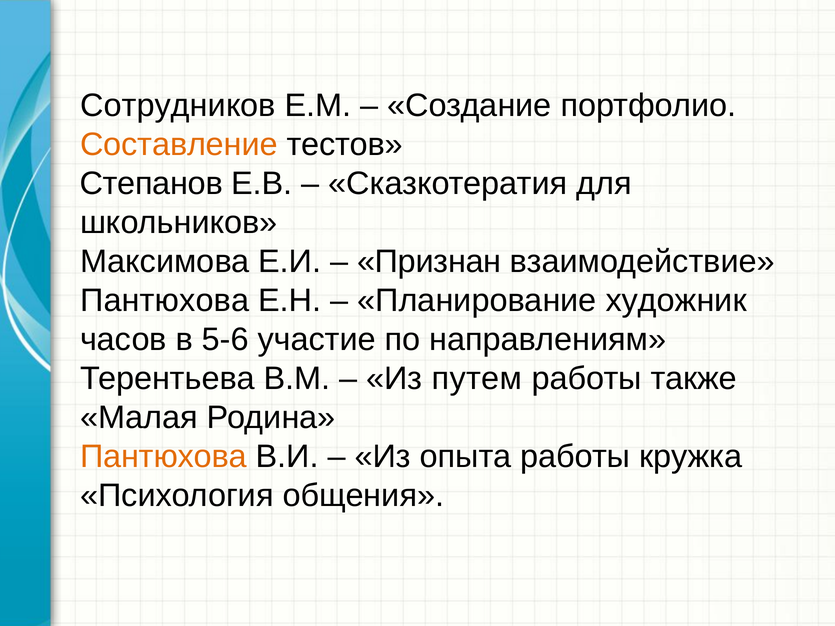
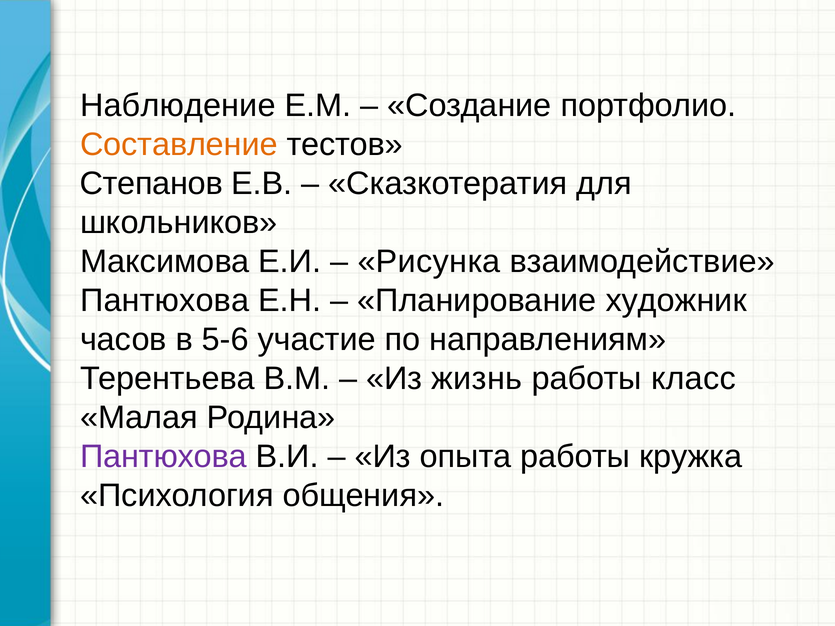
Сотрудников: Сотрудников -> Наблюдение
Признан: Признан -> Рисунка
путем: путем -> жизнь
также: также -> класс
Пантюхова at (164, 457) colour: orange -> purple
